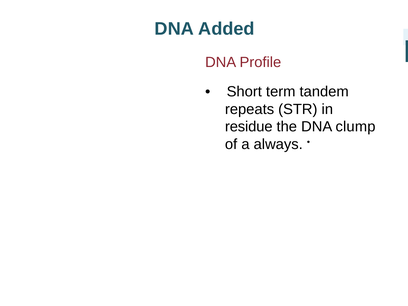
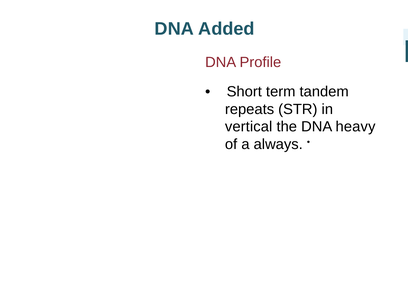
residue: residue -> vertical
clump: clump -> heavy
